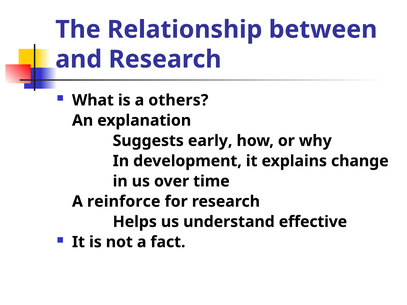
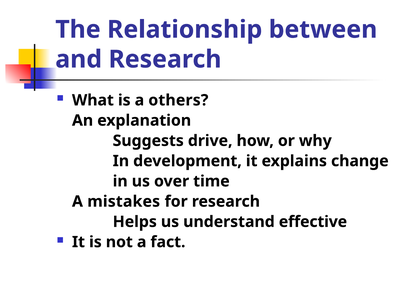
early: early -> drive
reinforce: reinforce -> mistakes
